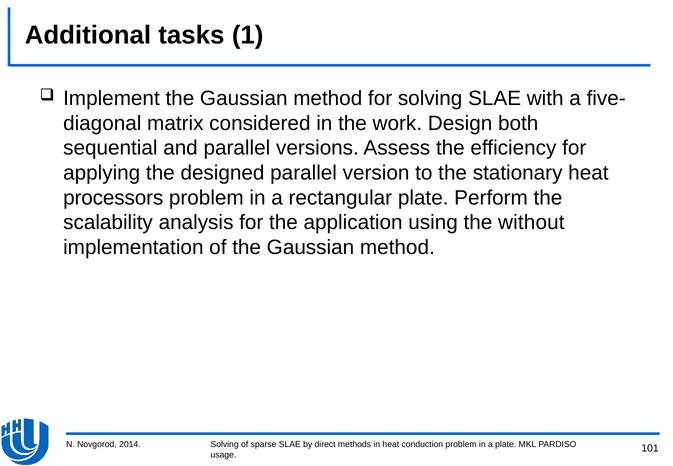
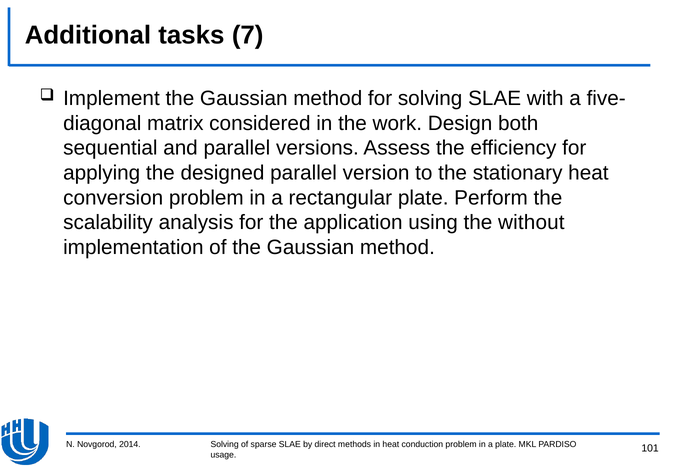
1: 1 -> 7
processors: processors -> conversion
